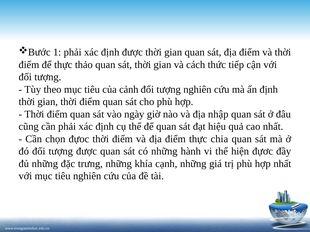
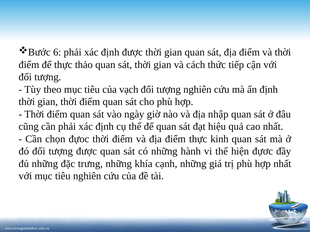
1: 1 -> 6
cảnh: cảnh -> vạch
chia: chia -> kinh
